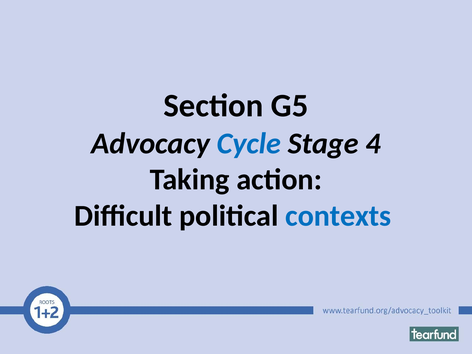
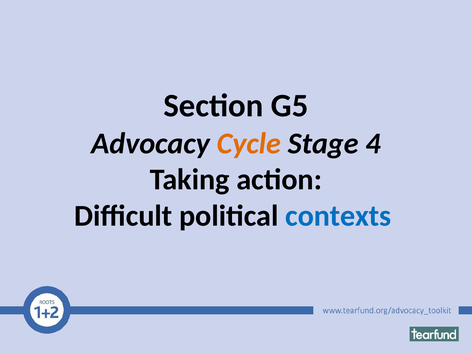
Cycle colour: blue -> orange
